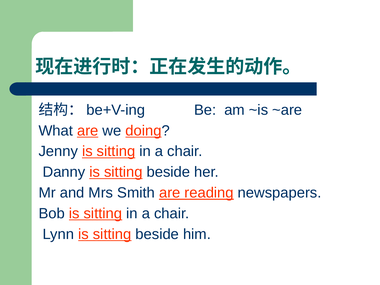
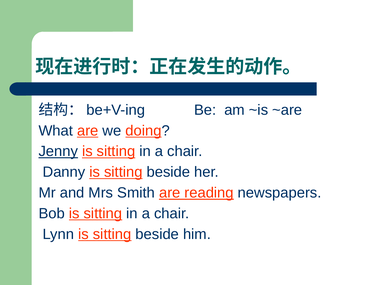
Jenny underline: none -> present
